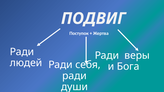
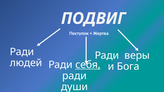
себя underline: none -> present
